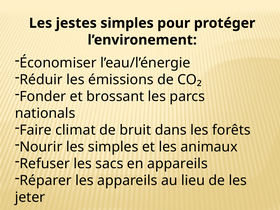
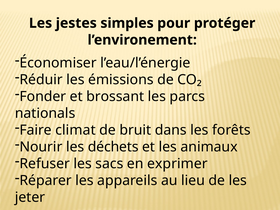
les simples: simples -> déchets
en appareils: appareils -> exprimer
